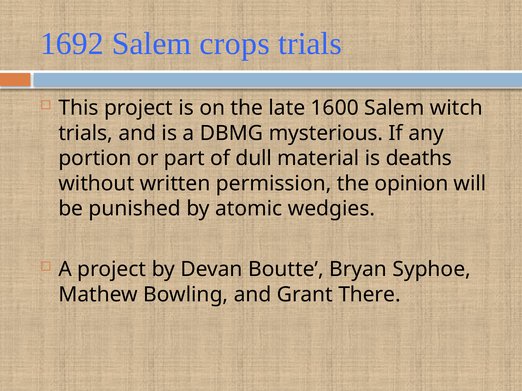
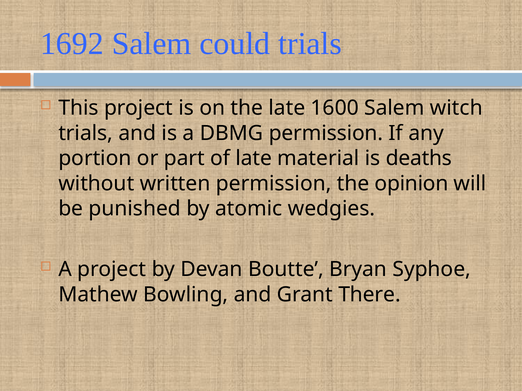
crops: crops -> could
DBMG mysterious: mysterious -> permission
of dull: dull -> late
